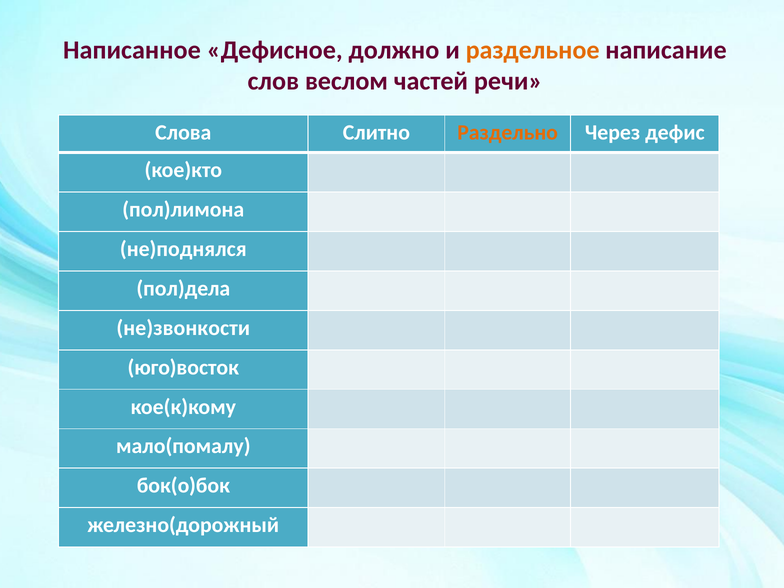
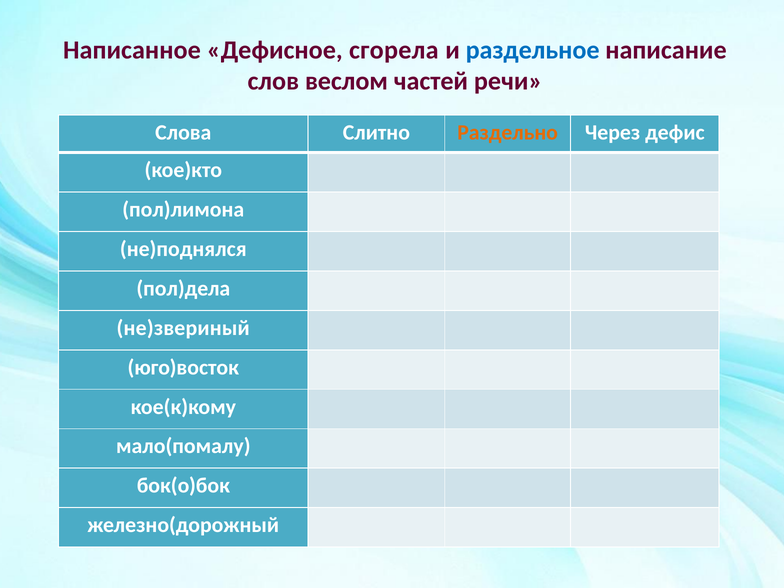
должно: должно -> сгорела
раздельное colour: orange -> blue
не)звонкости: не)звонкости -> не)звериный
